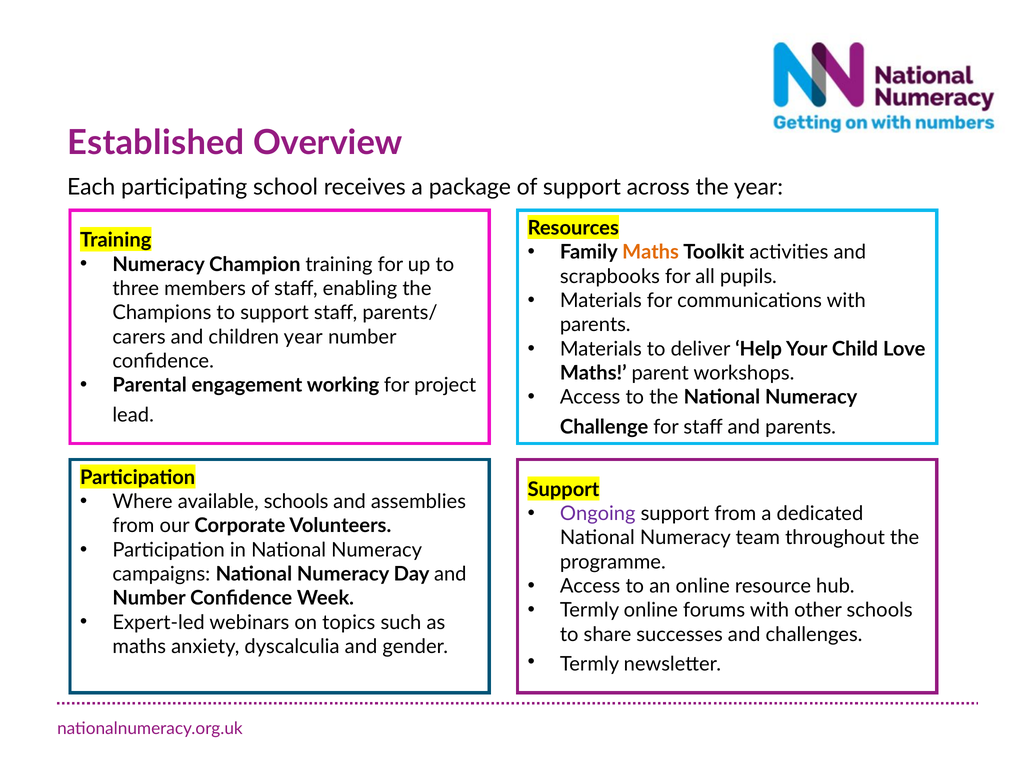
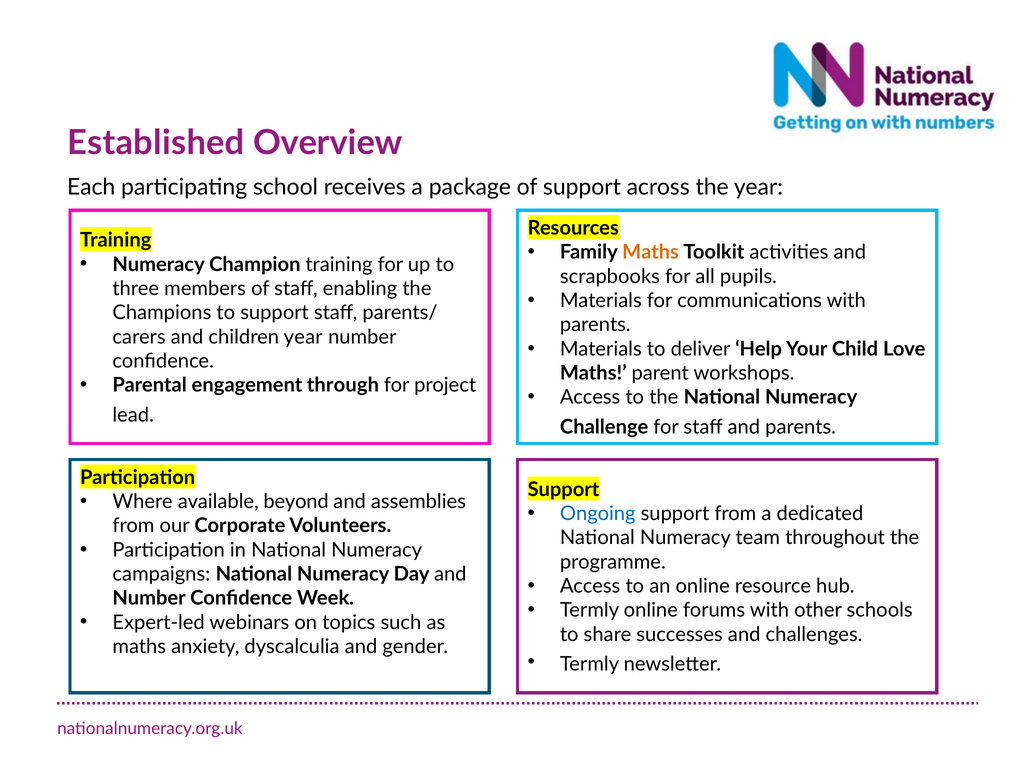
working: working -> through
available schools: schools -> beyond
Ongoing colour: purple -> blue
